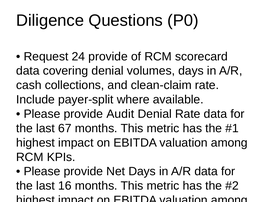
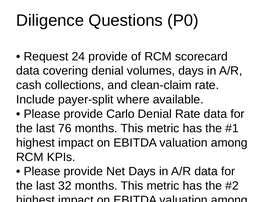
Audit: Audit -> Carlo
67: 67 -> 76
16: 16 -> 32
